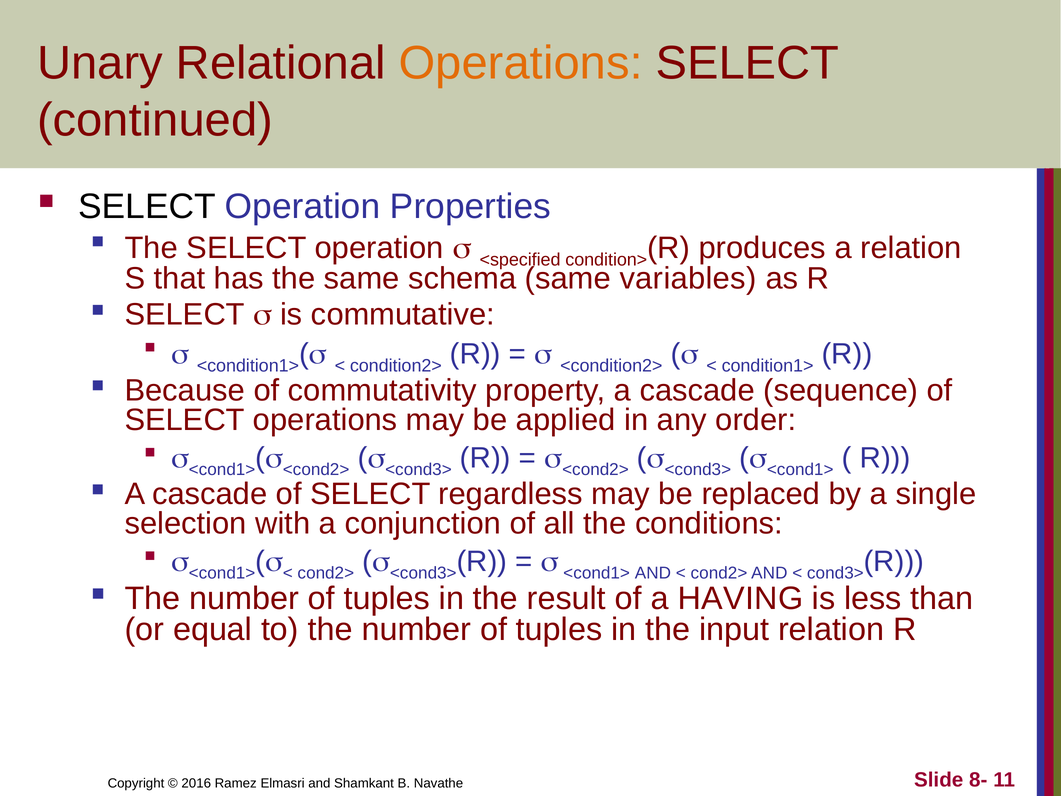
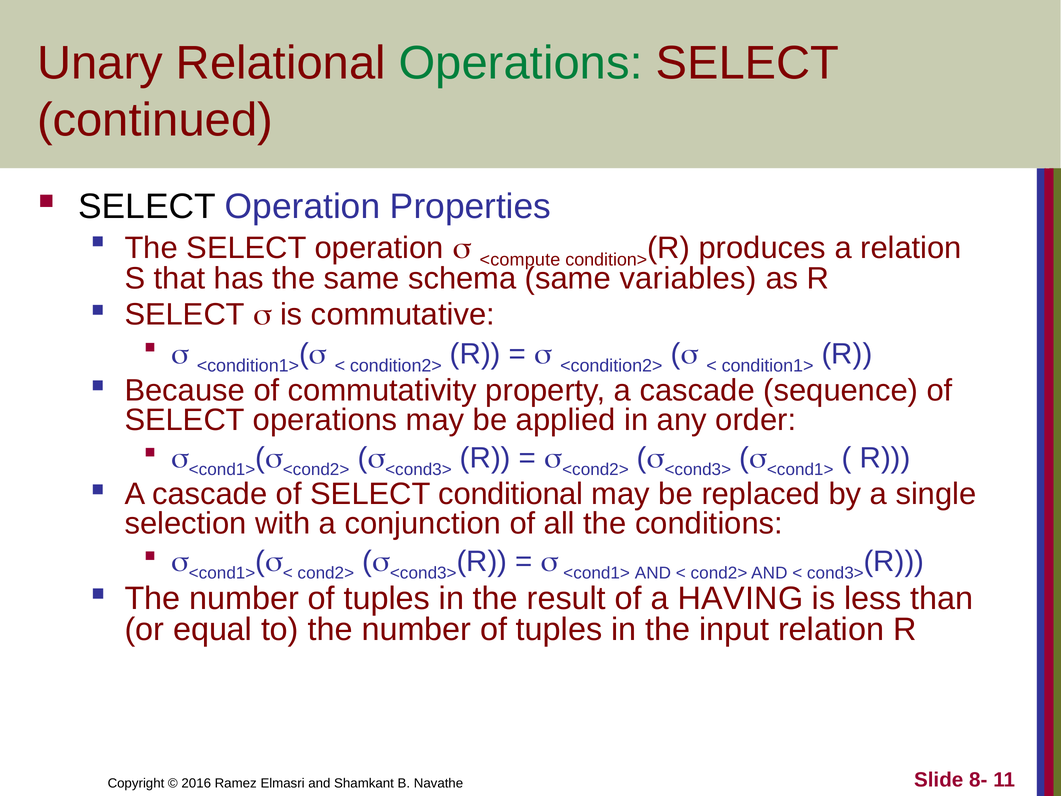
Operations at (521, 63) colour: orange -> green
<specified: <specified -> <compute
regardless: regardless -> conditional
